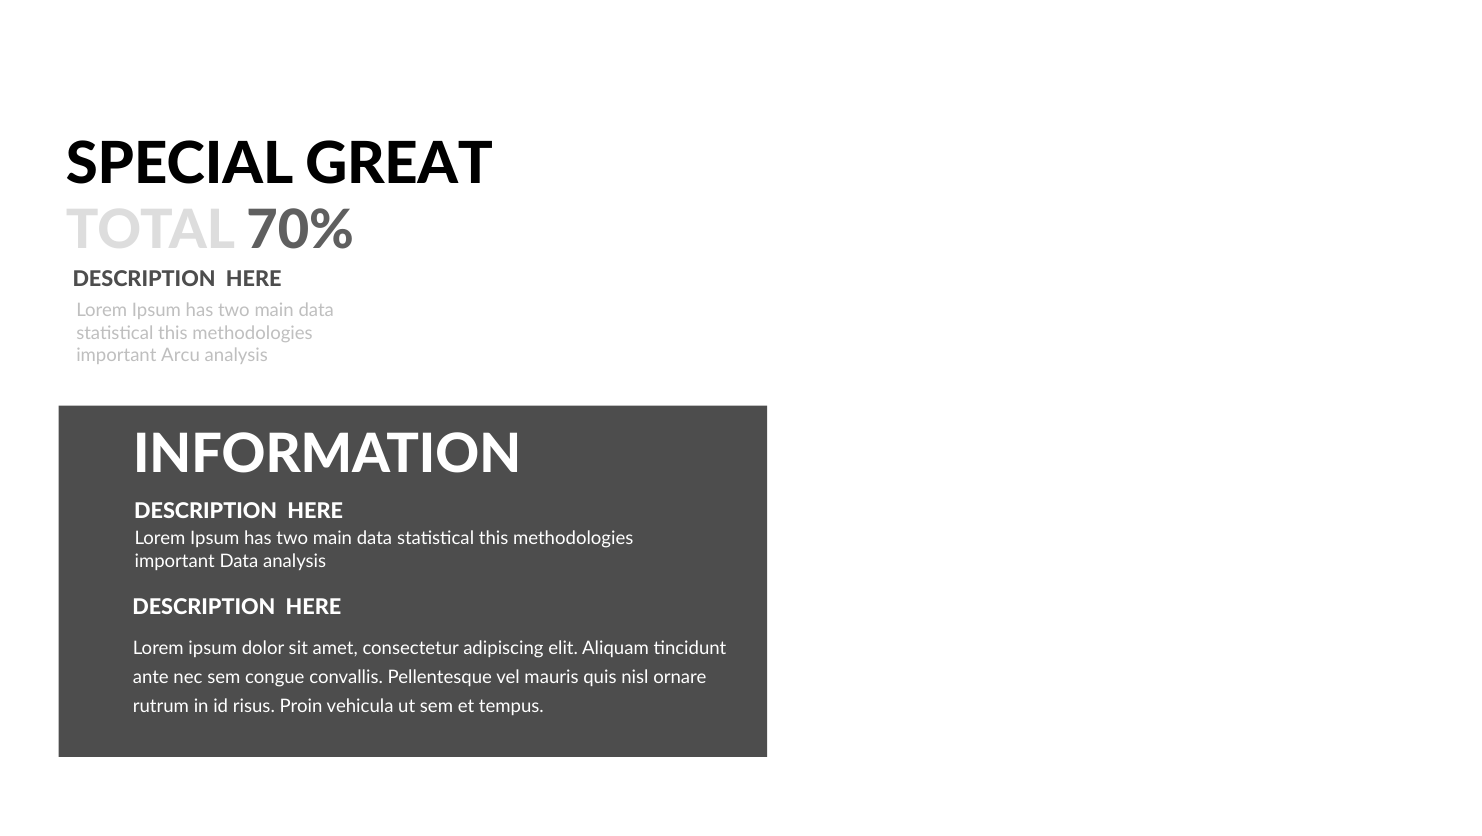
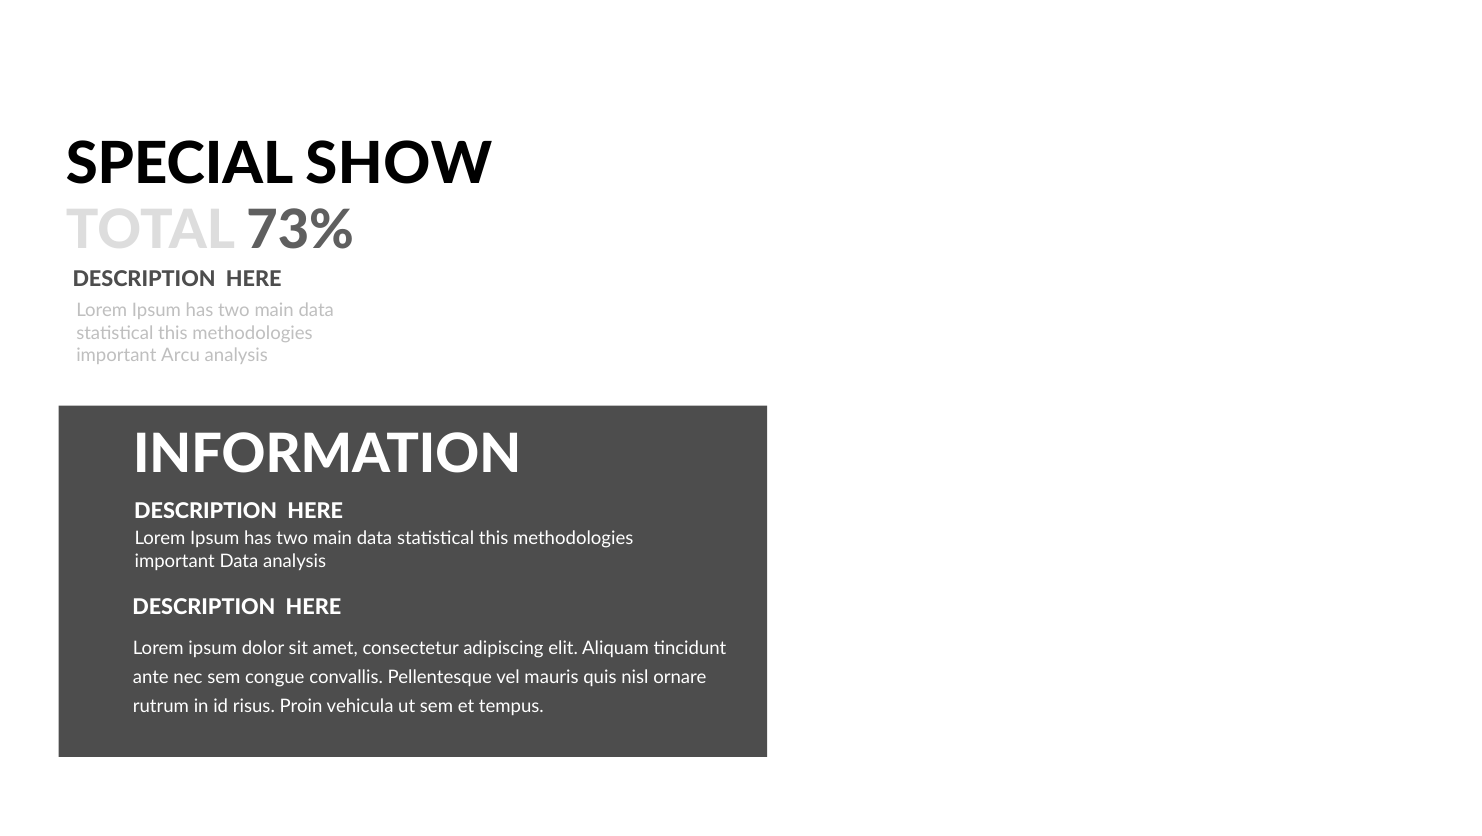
GREAT: GREAT -> SHOW
70%: 70% -> 73%
